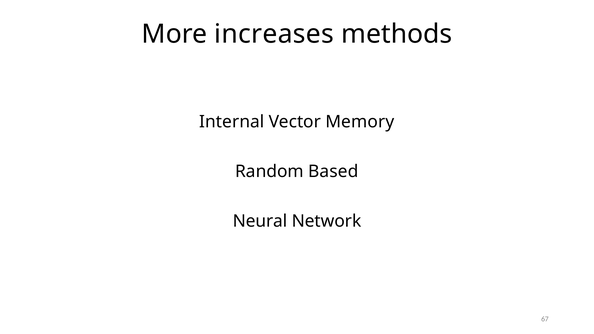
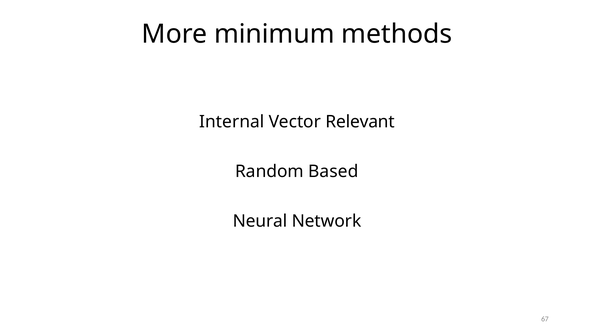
increases: increases -> minimum
Memory: Memory -> Relevant
